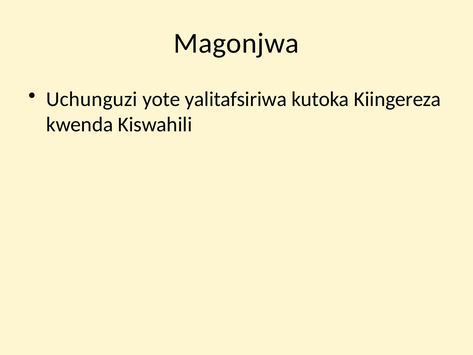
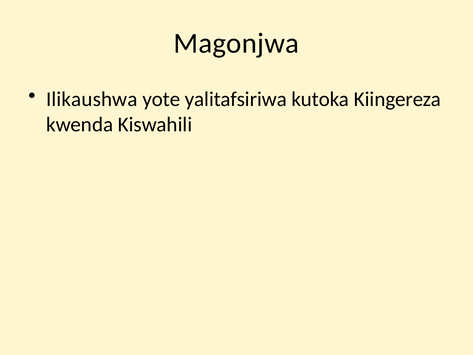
Uchunguzi: Uchunguzi -> Ilikaushwa
